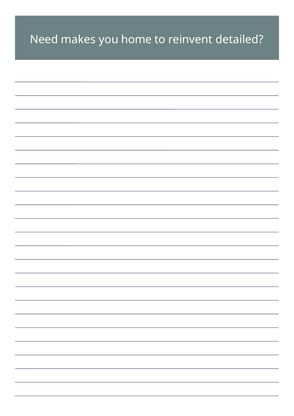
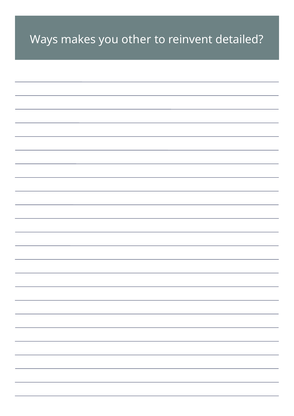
Need: Need -> Ways
home: home -> other
